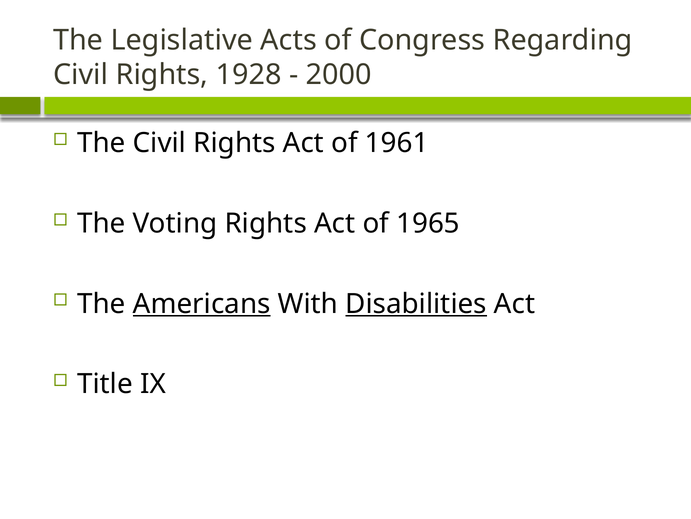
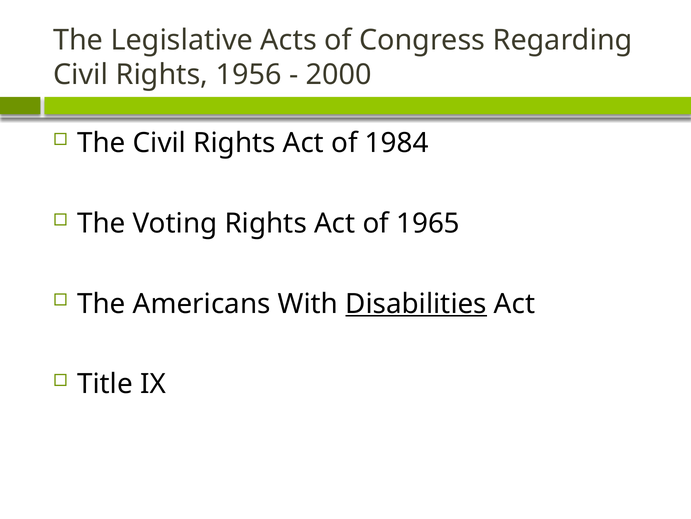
1928: 1928 -> 1956
1961: 1961 -> 1984
Americans underline: present -> none
